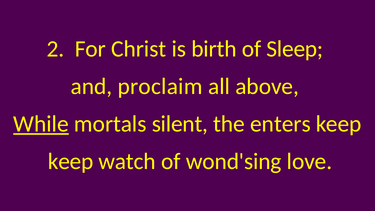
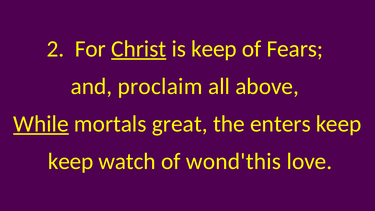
Christ underline: none -> present
is birth: birth -> keep
Sleep: Sleep -> Fears
silent: silent -> great
wond'sing: wond'sing -> wond'this
